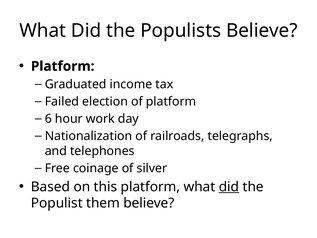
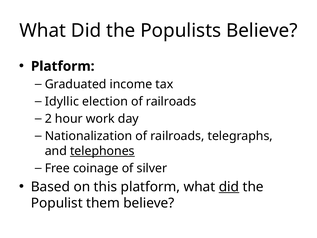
Failed: Failed -> Idyllic
election of platform: platform -> railroads
6: 6 -> 2
telephones underline: none -> present
